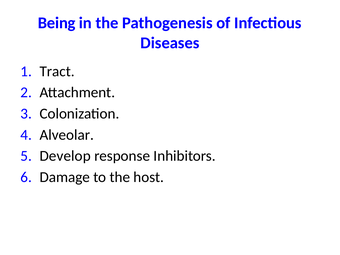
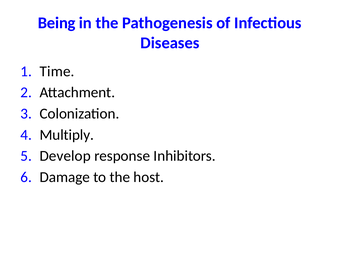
Tract: Tract -> Time
Alveolar: Alveolar -> Multiply
